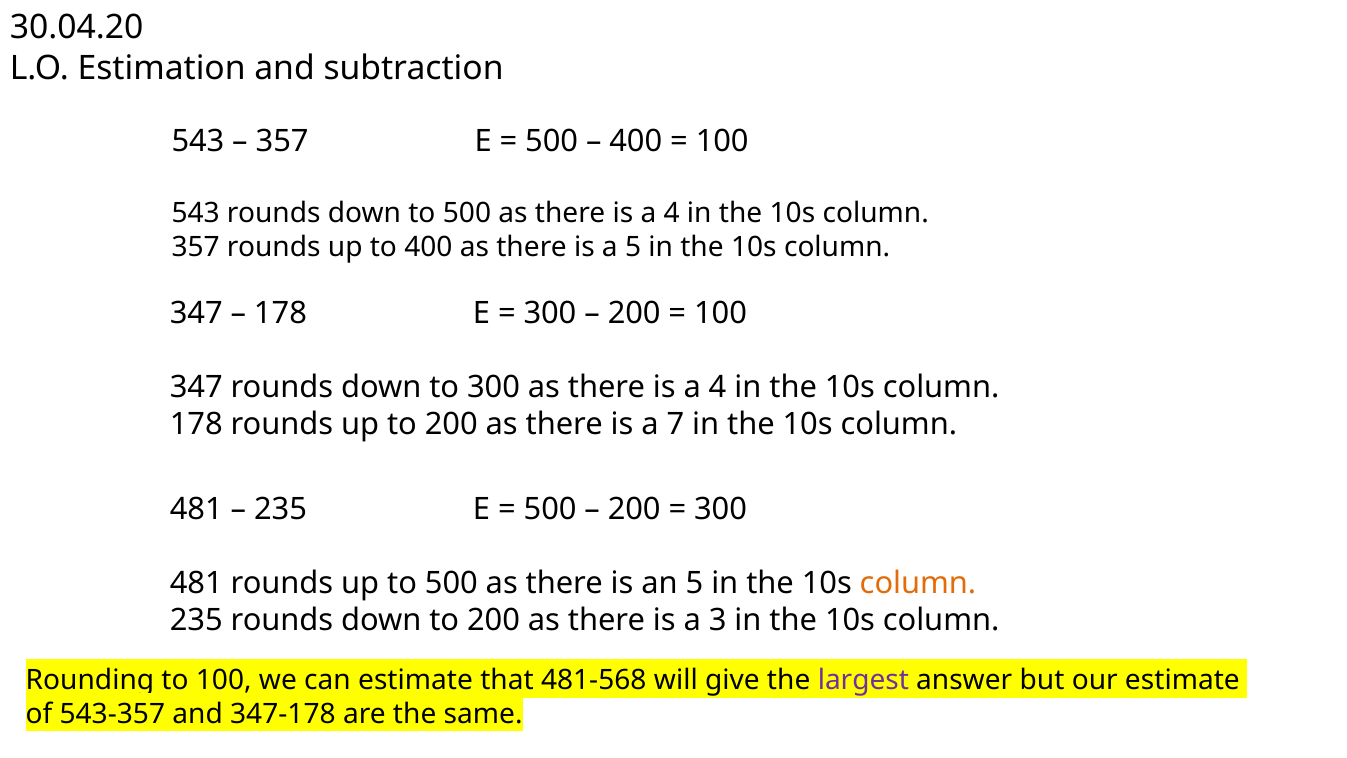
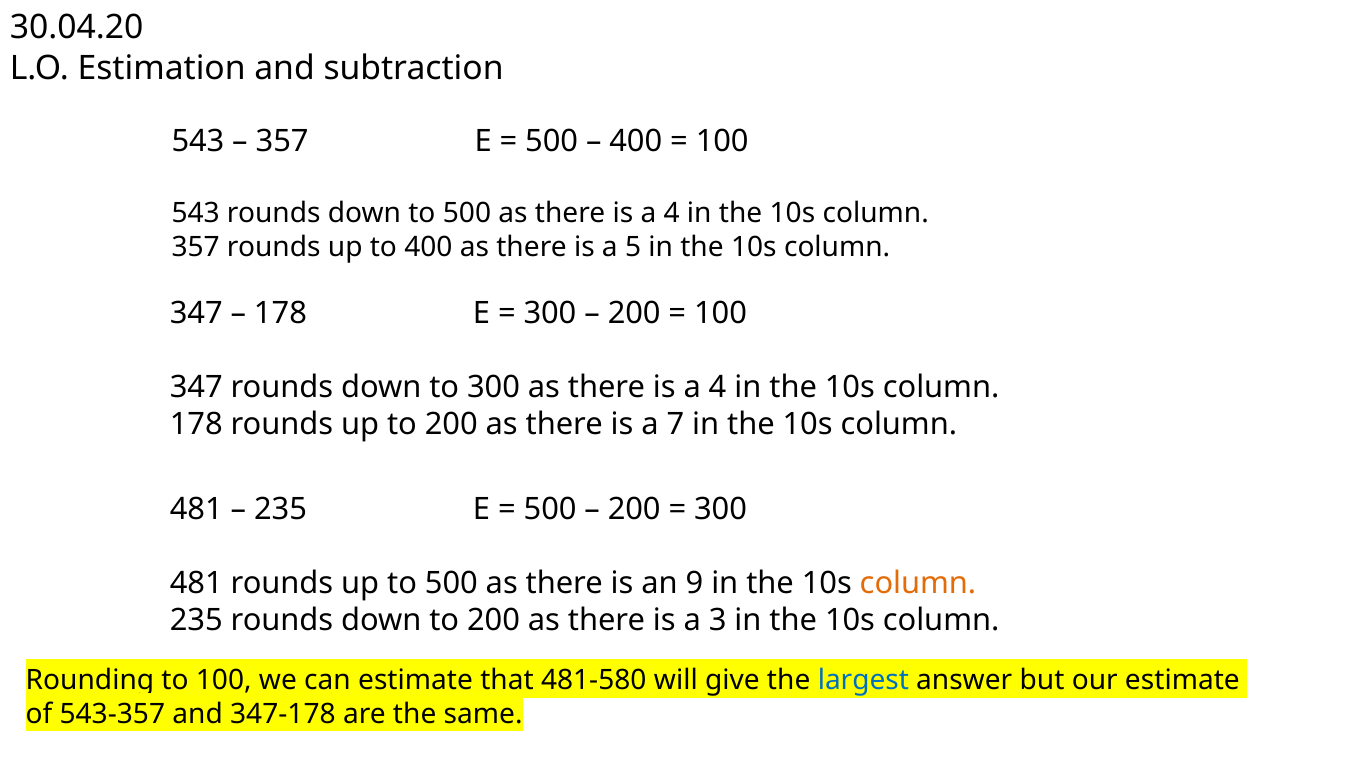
an 5: 5 -> 9
481-568: 481-568 -> 481-580
largest colour: purple -> blue
